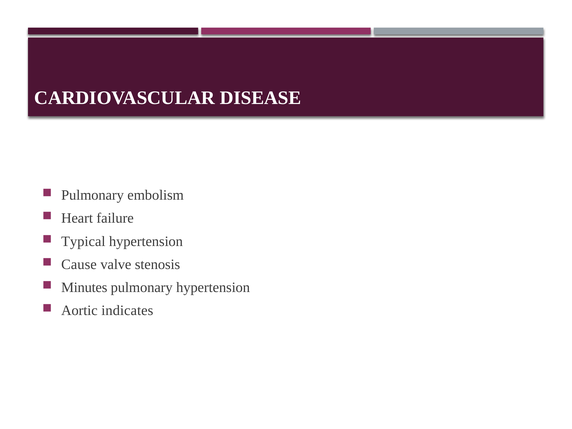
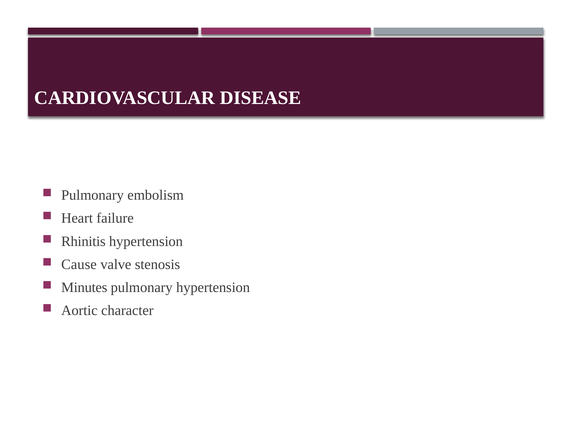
Typical: Typical -> Rhinitis
indicates: indicates -> character
